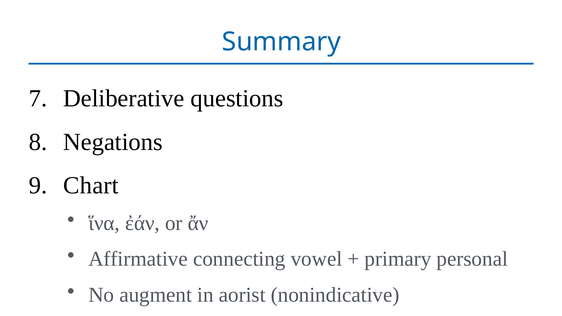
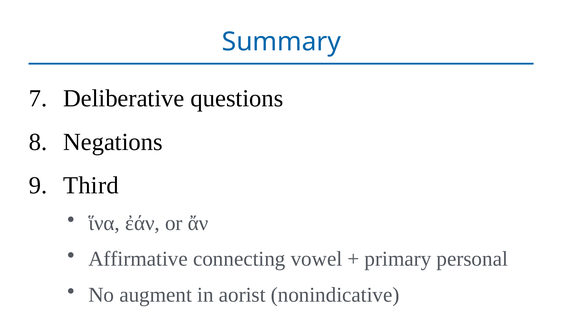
Chart: Chart -> Third
